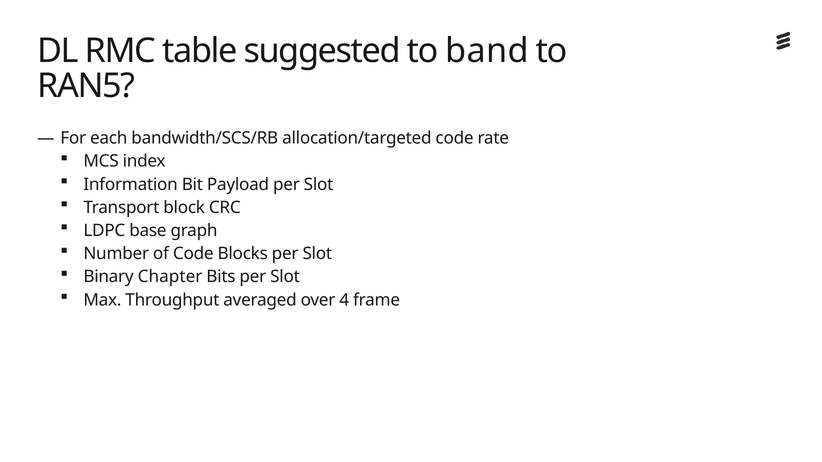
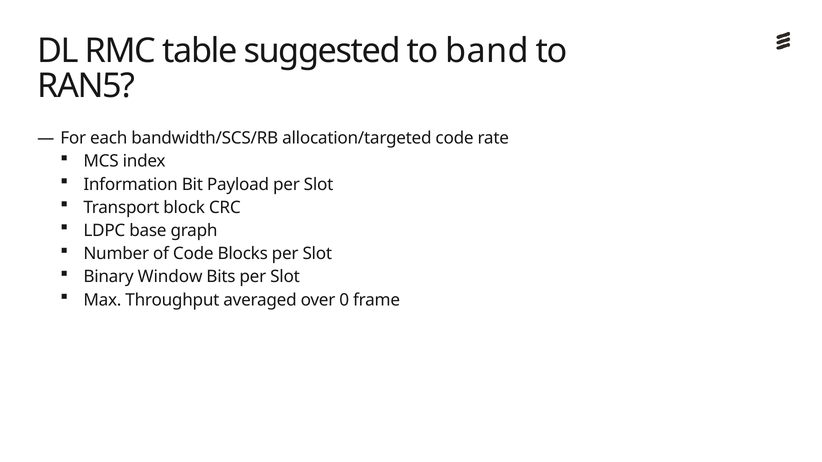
Chapter: Chapter -> Window
4: 4 -> 0
